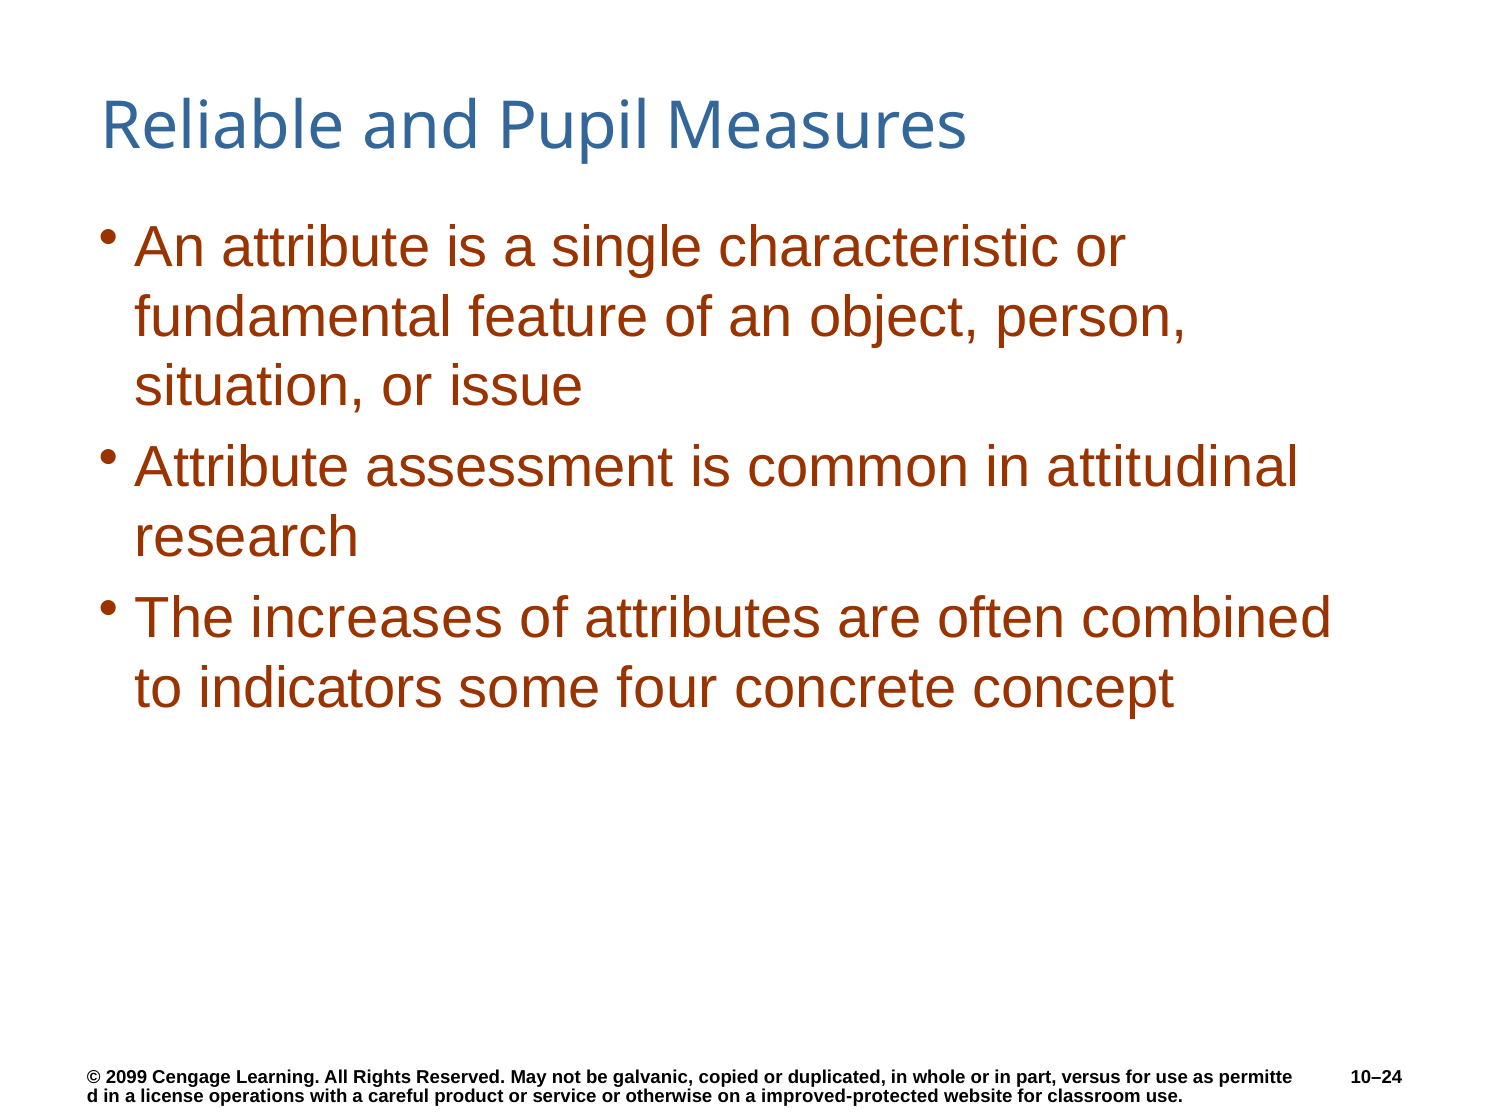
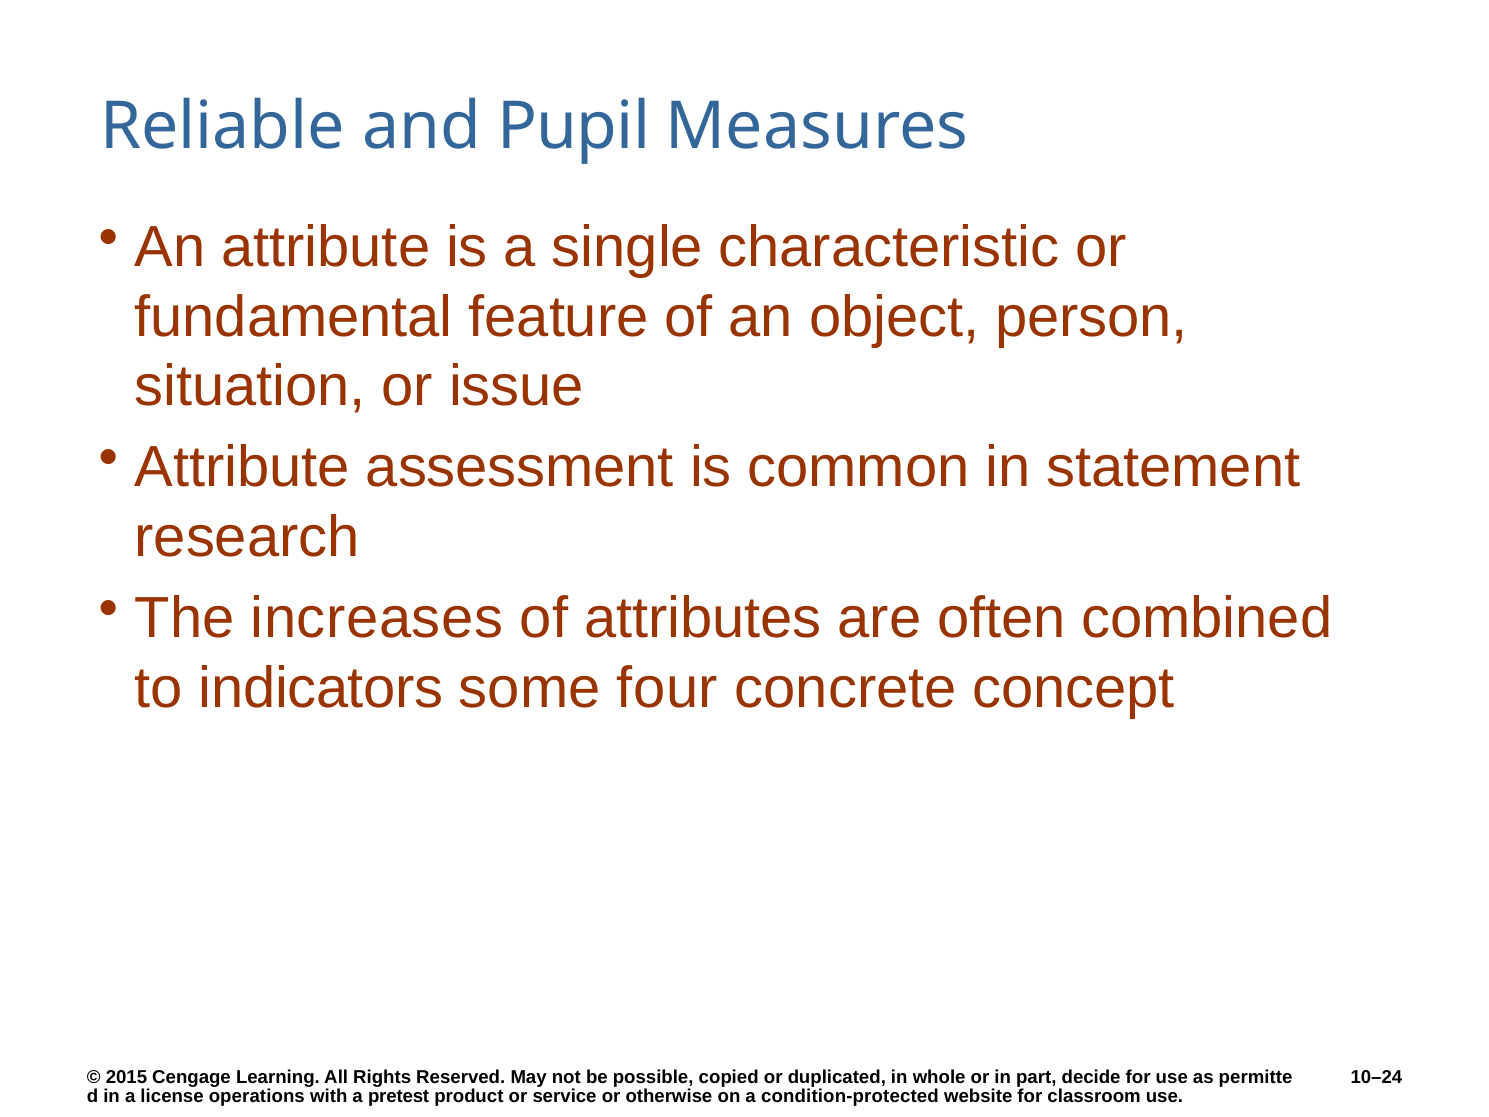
attitudinal: attitudinal -> statement
2099: 2099 -> 2015
galvanic: galvanic -> possible
versus: versus -> decide
careful: careful -> pretest
improved-protected: improved-protected -> condition-protected
